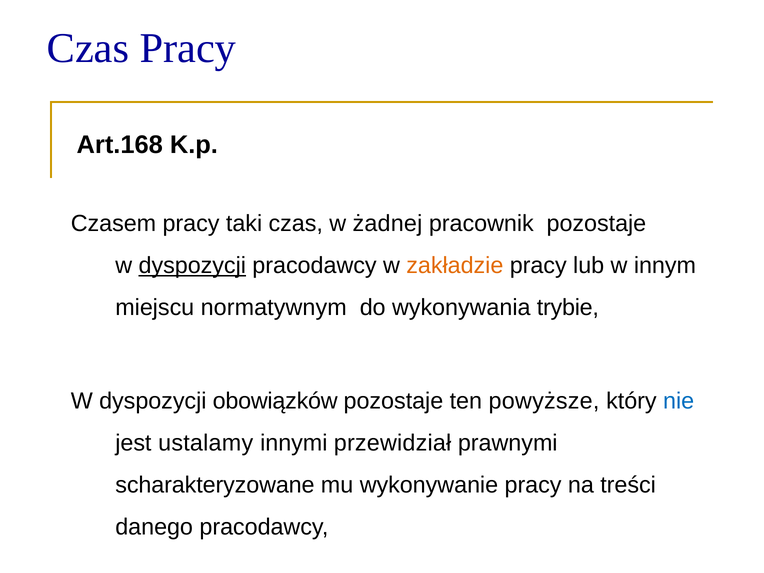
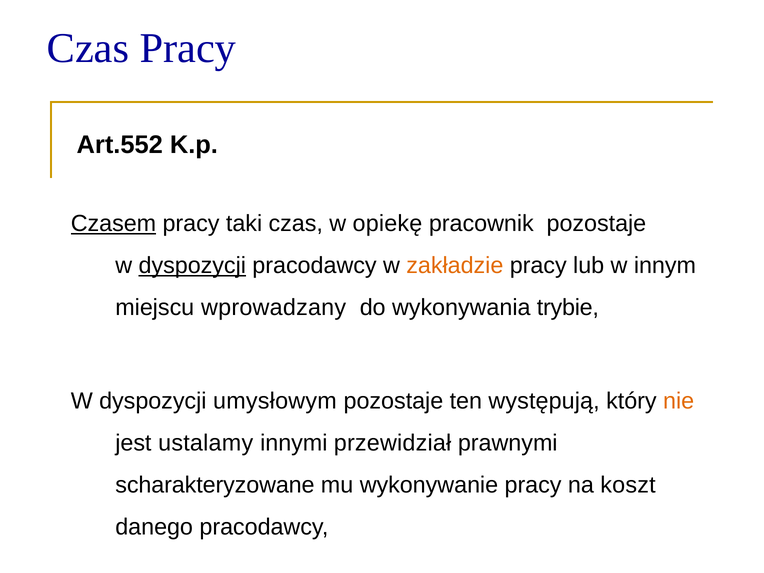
Art.168: Art.168 -> Art.552
Czasem underline: none -> present
żadnej: żadnej -> opiekę
normatywnym: normatywnym -> wprowadzany
obowiązków: obowiązków -> umysłowym
powyższe: powyższe -> występują
nie colour: blue -> orange
treści: treści -> koszt
